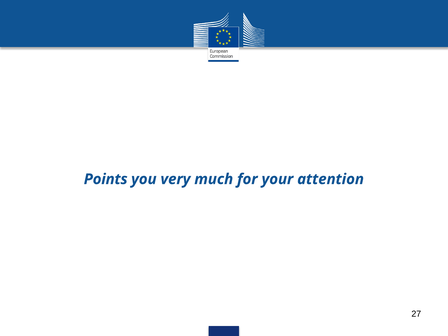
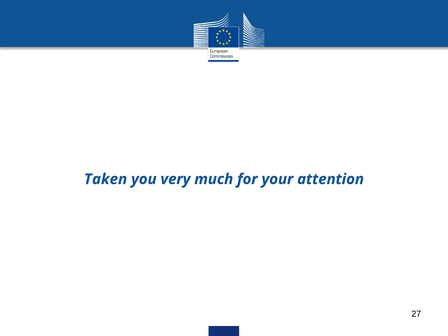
Points: Points -> Taken
